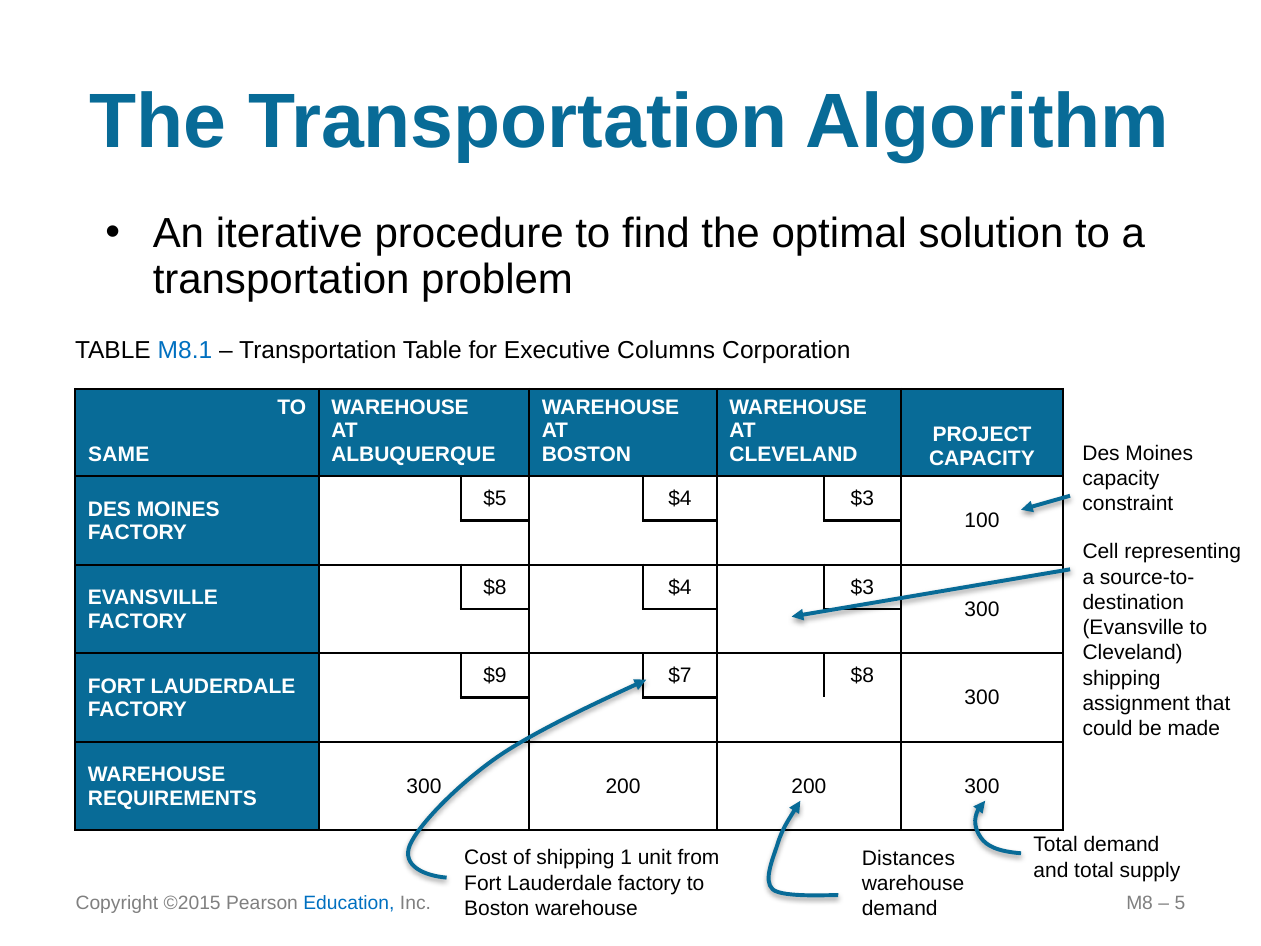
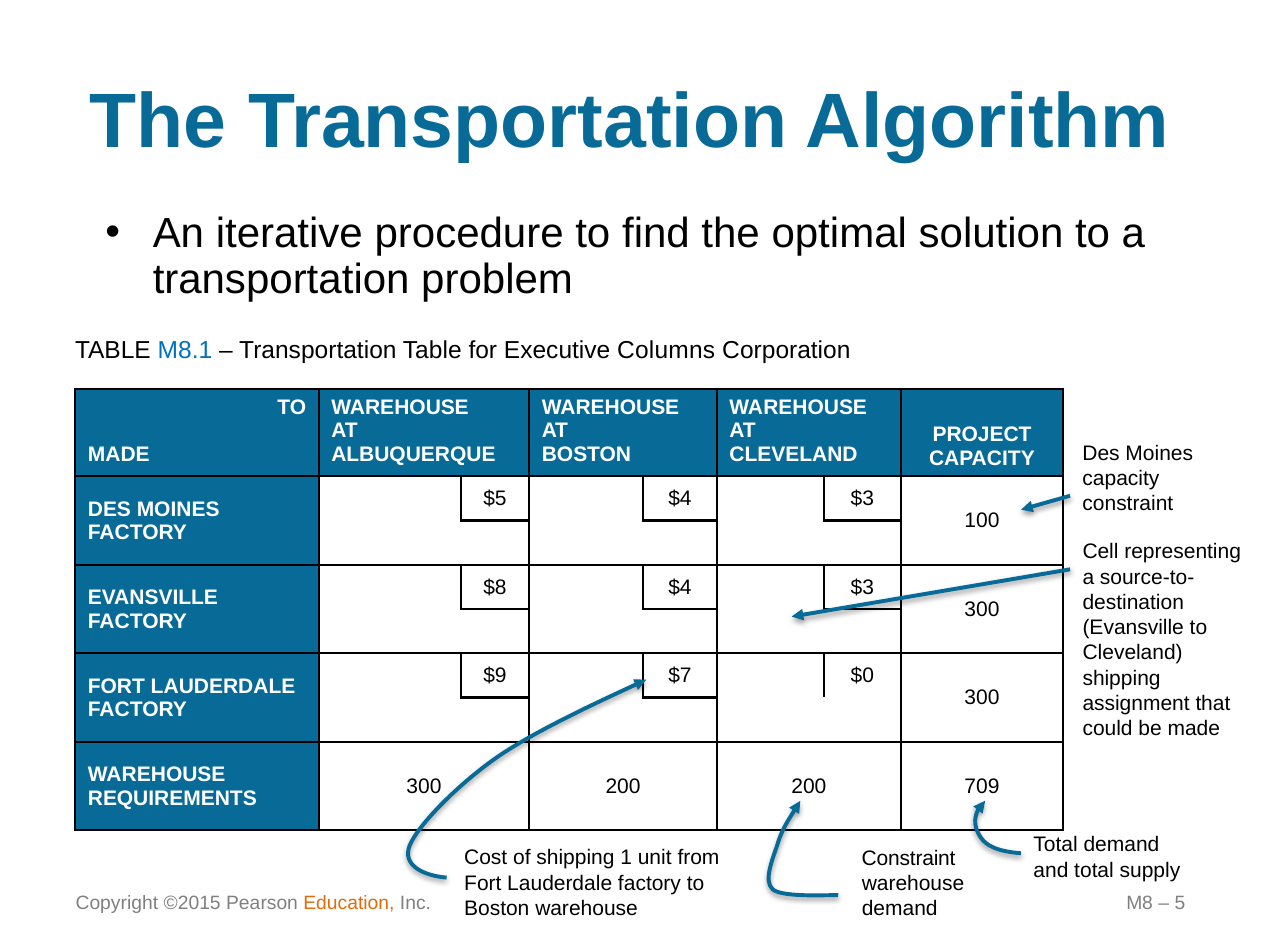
SAME at (119, 454): SAME -> MADE
$7 $8: $8 -> $0
200 300: 300 -> 709
Distances at (908, 858): Distances -> Constraint
Education colour: blue -> orange
